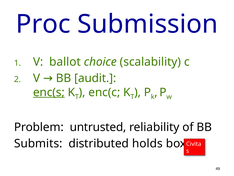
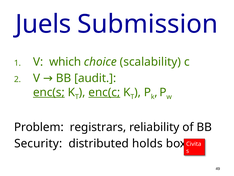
Proc: Proc -> Juels
ballot: ballot -> which
enc(c underline: none -> present
untrusted: untrusted -> registrars
Submits: Submits -> Security
